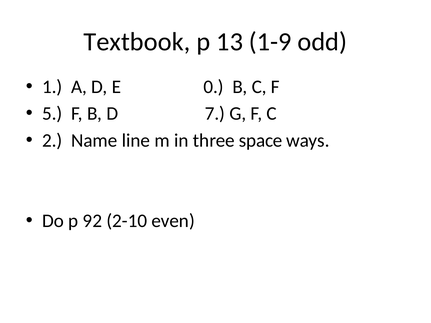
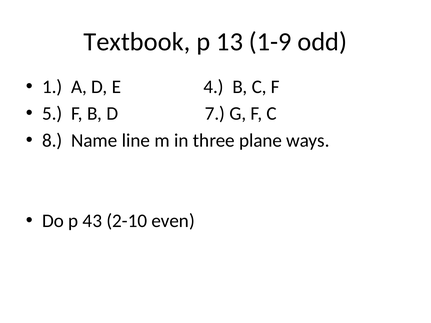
0: 0 -> 4
2: 2 -> 8
space: space -> plane
92: 92 -> 43
